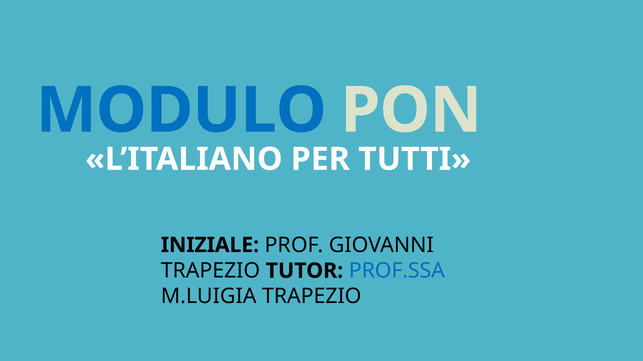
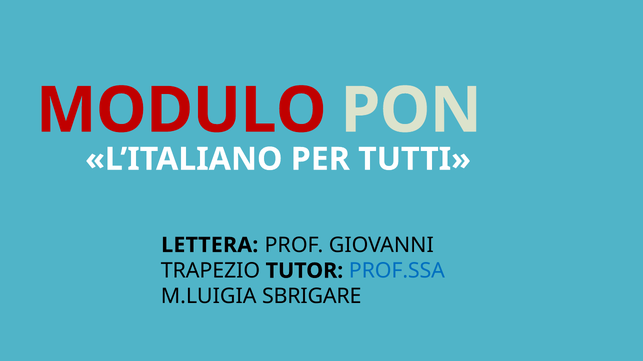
MODULO colour: blue -> red
INIZIALE: INIZIALE -> LETTERA
M.LUIGIA TRAPEZIO: TRAPEZIO -> SBRIGARE
